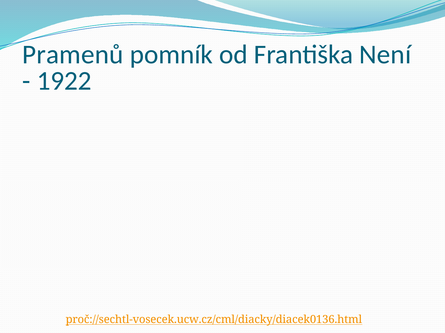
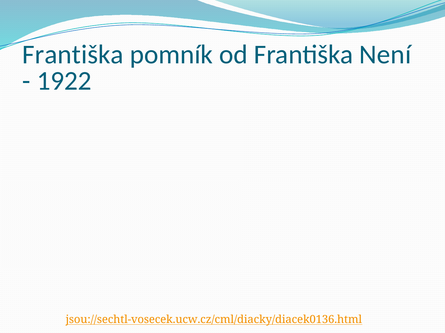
Pramenů at (73, 55): Pramenů -> Františka
proč://sechtl-vosecek.ucw.cz/cml/diacky/diacek0136.html: proč://sechtl-vosecek.ucw.cz/cml/diacky/diacek0136.html -> jsou://sechtl-vosecek.ucw.cz/cml/diacky/diacek0136.html
